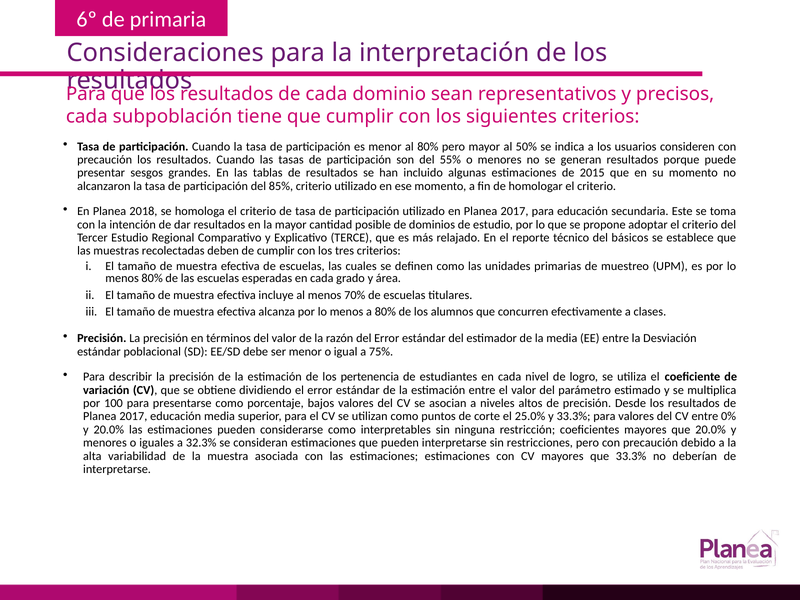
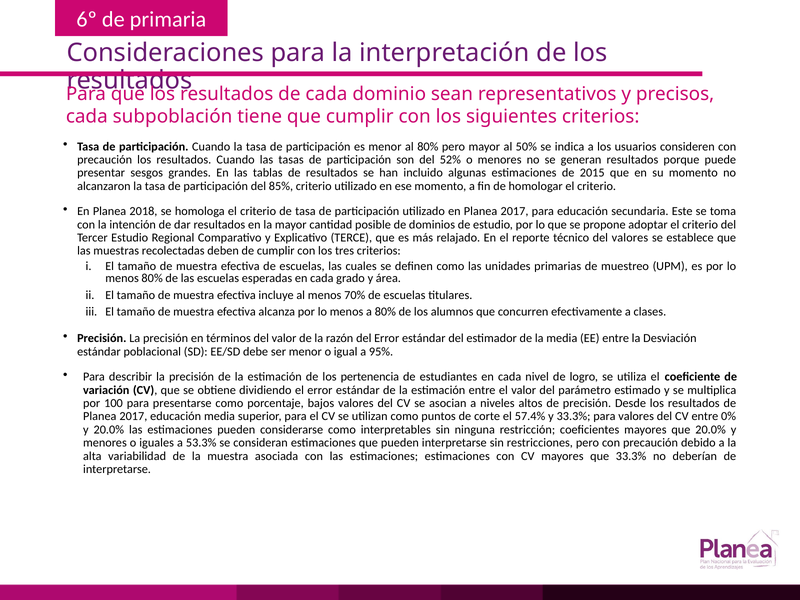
55%: 55% -> 52%
del básicos: básicos -> valores
75%: 75% -> 95%
25.0%: 25.0% -> 57.4%
32.3%: 32.3% -> 53.3%
